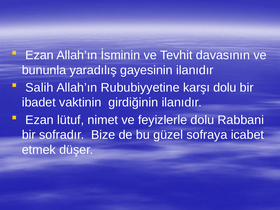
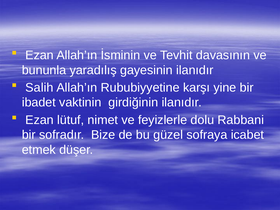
karşı dolu: dolu -> yine
